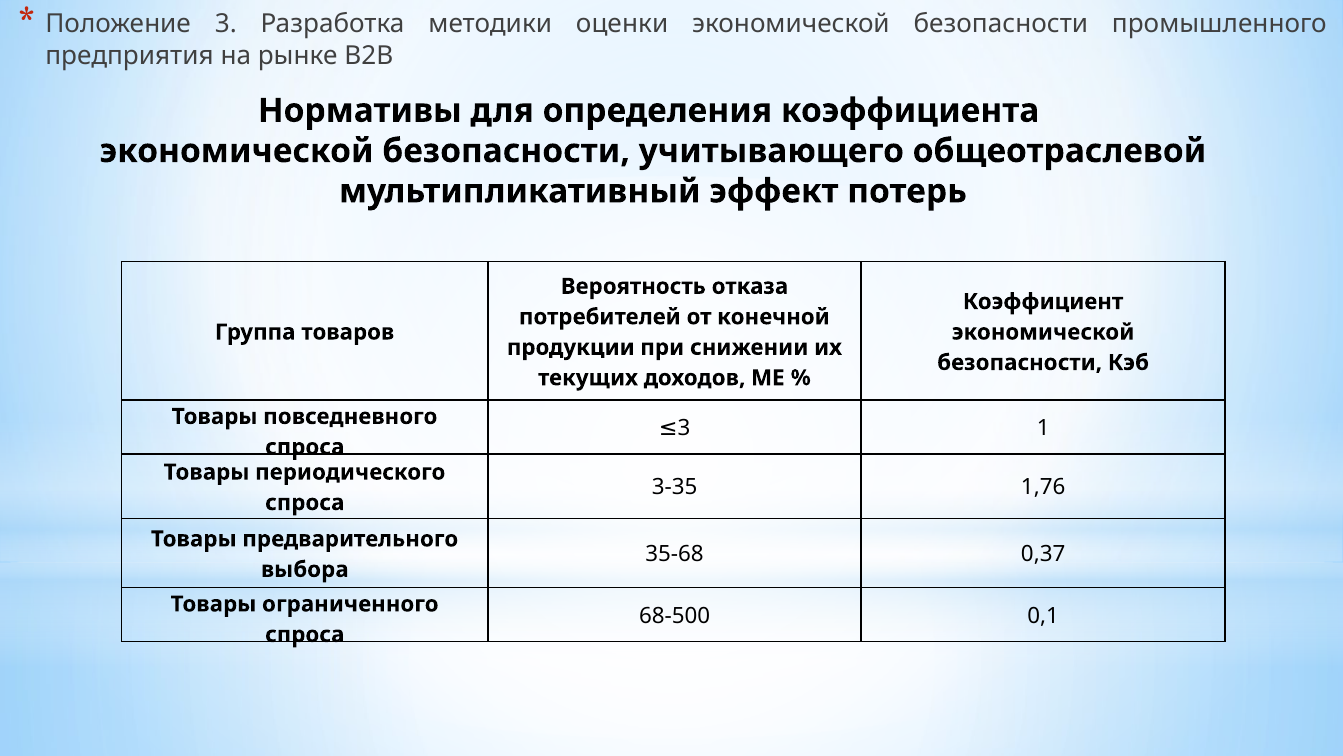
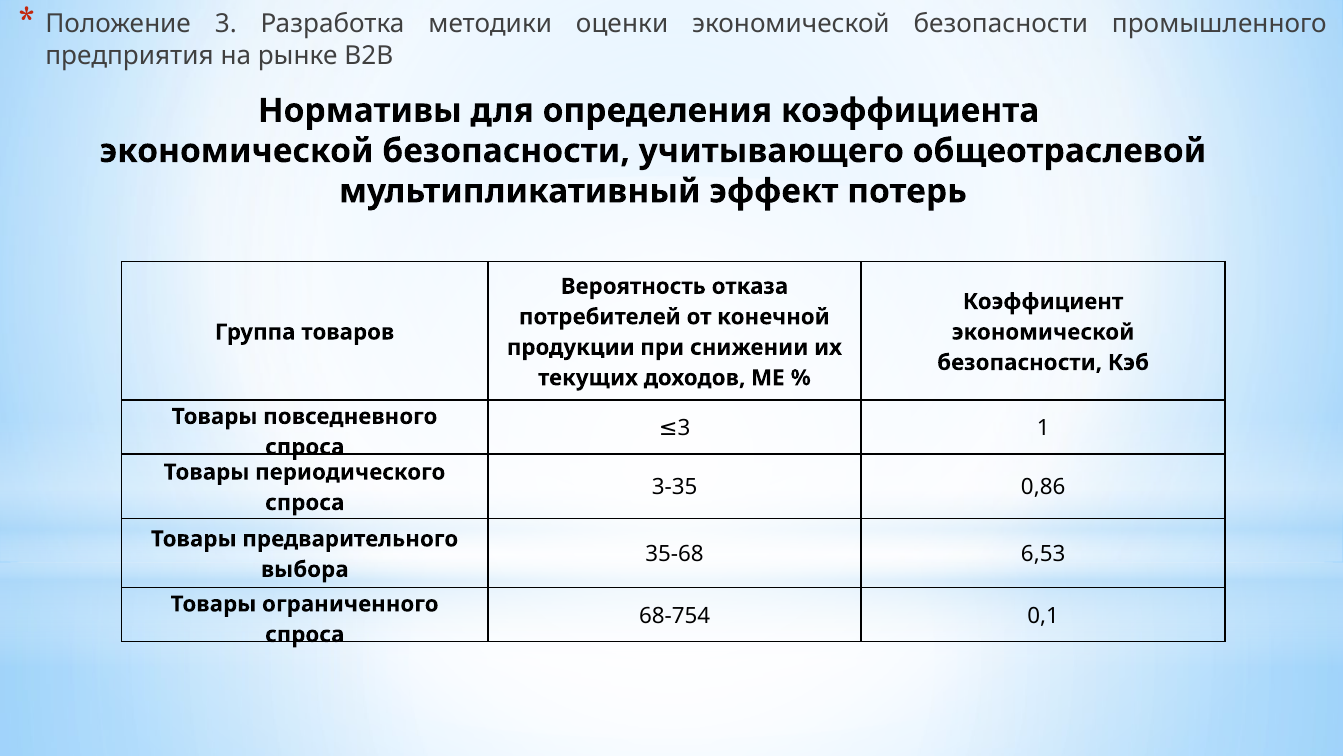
1,76: 1,76 -> 0,86
0,37: 0,37 -> 6,53
68-500: 68-500 -> 68-754
